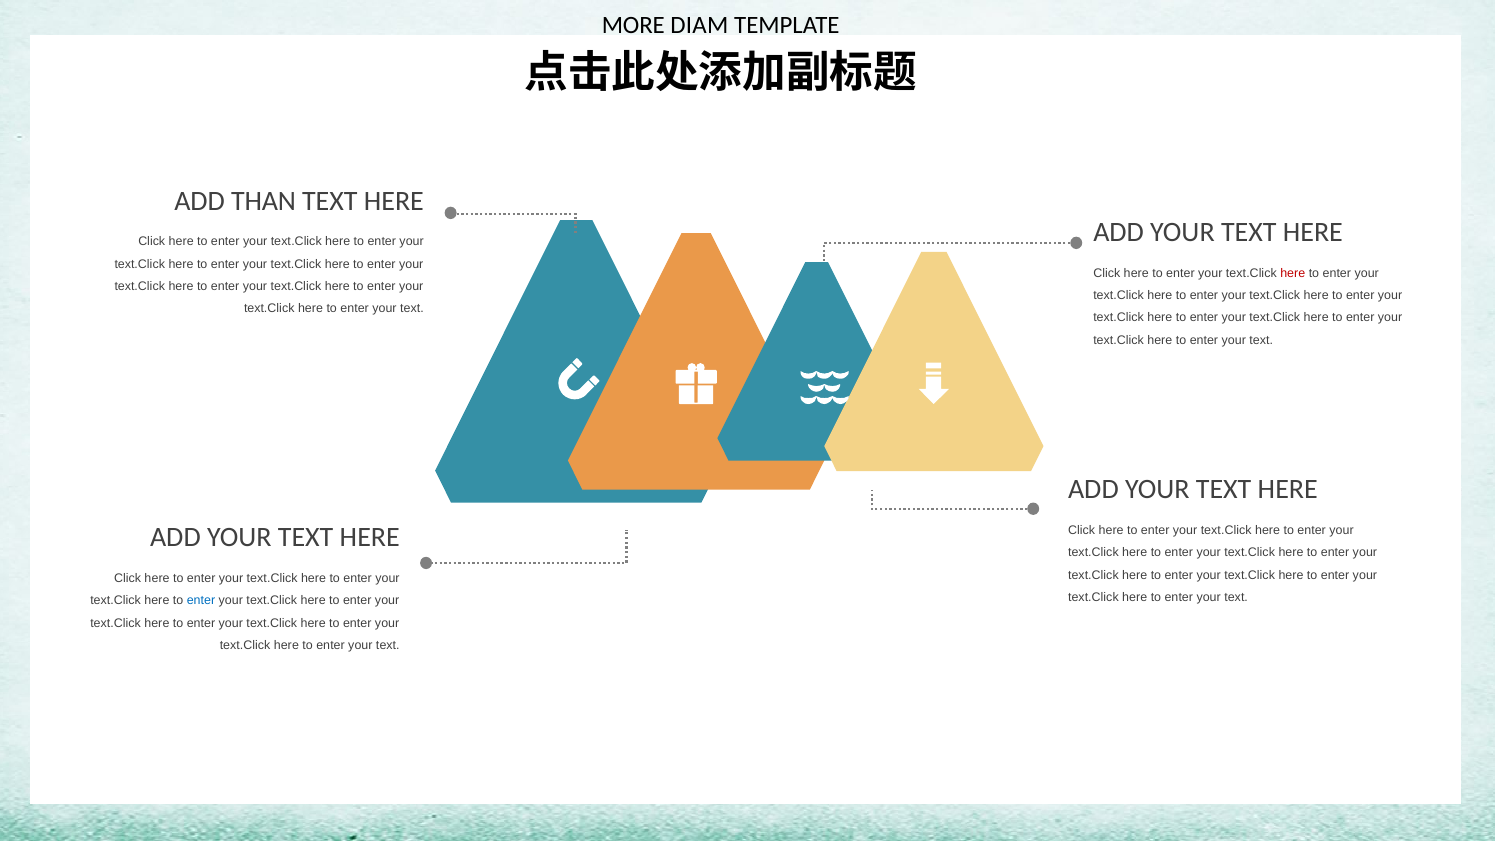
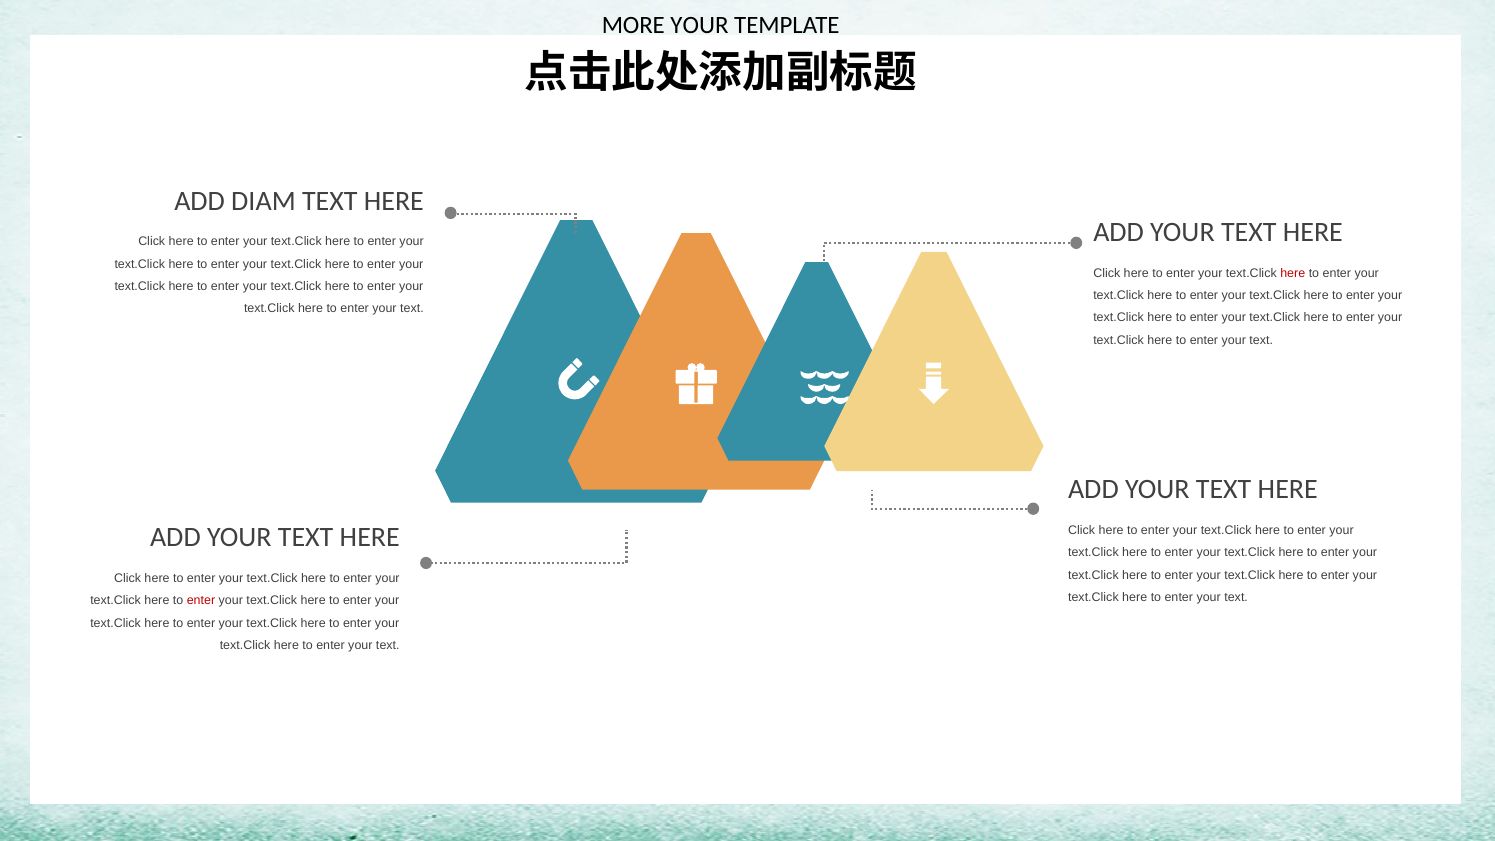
MORE DIAM: DIAM -> YOUR
THAN: THAN -> DIAM
enter at (201, 600) colour: blue -> red
